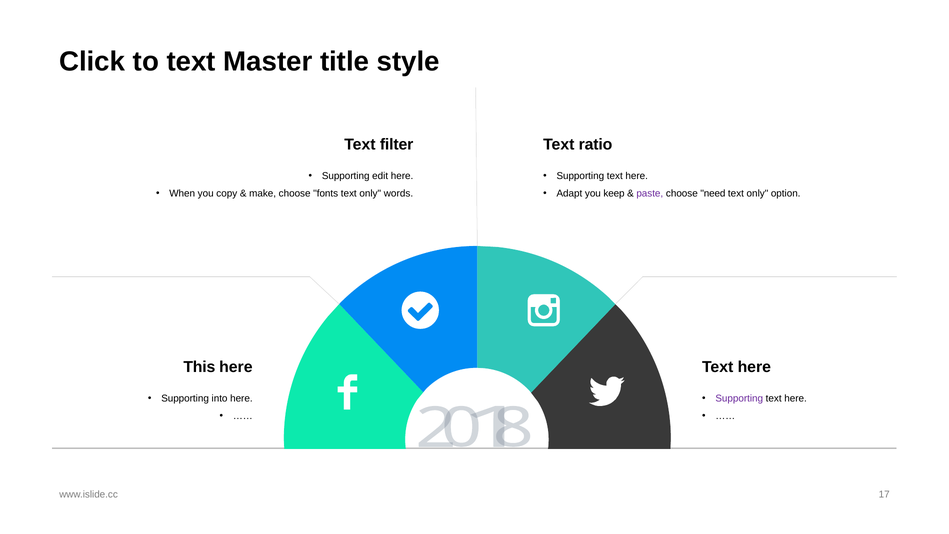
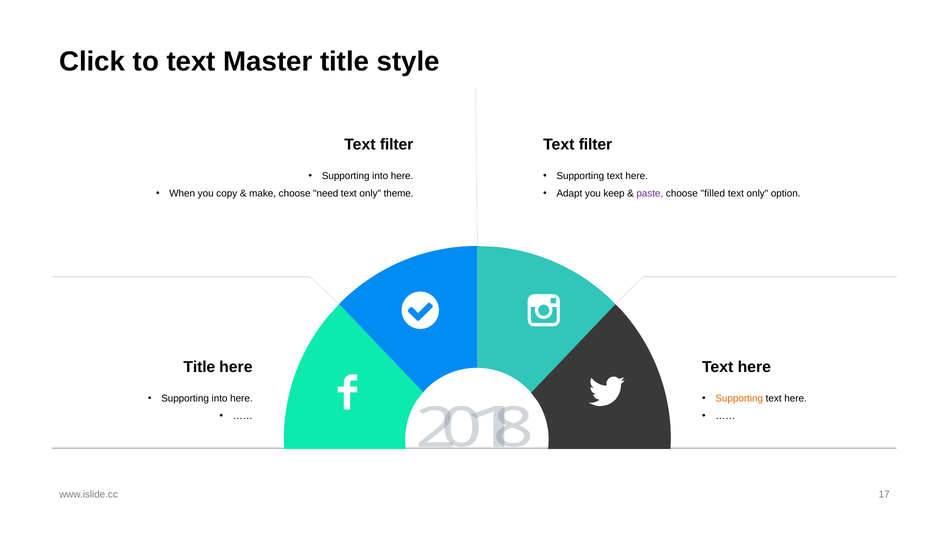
ratio at (595, 145): ratio -> filter
edit at (380, 176): edit -> into
fonts: fonts -> need
words: words -> theme
need: need -> filled
This at (199, 367): This -> Title
Supporting at (739, 398) colour: purple -> orange
